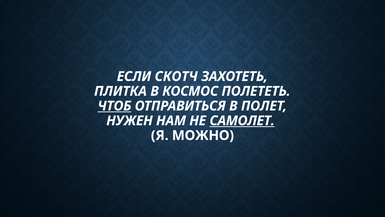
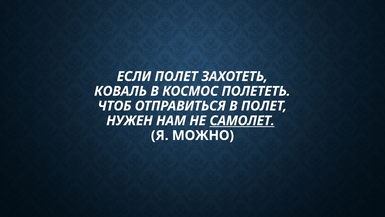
ЕСЛИ СКОТЧ: СКОТЧ -> ПОЛЕТ
ПЛИТКА: ПЛИТКА -> КОВАЛЬ
ЧТОБ underline: present -> none
